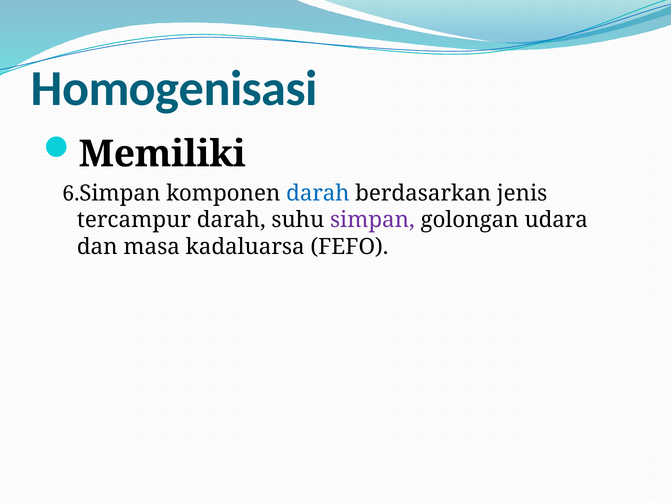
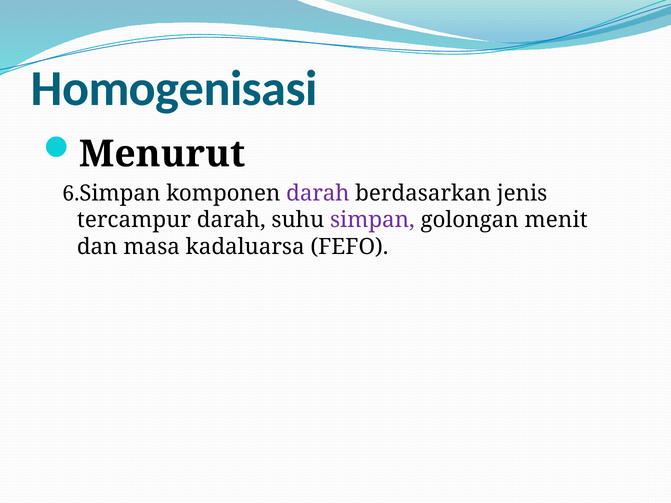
Memiliki: Memiliki -> Menurut
darah at (318, 193) colour: blue -> purple
udara: udara -> menit
